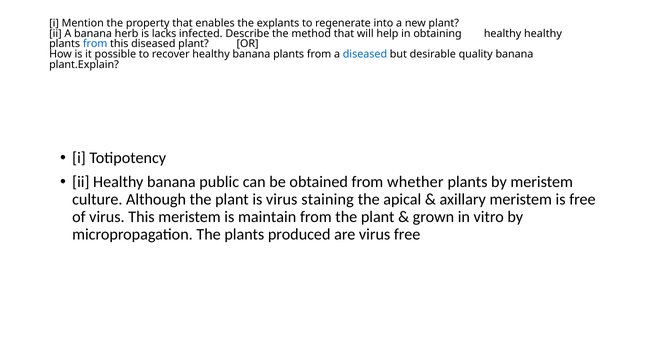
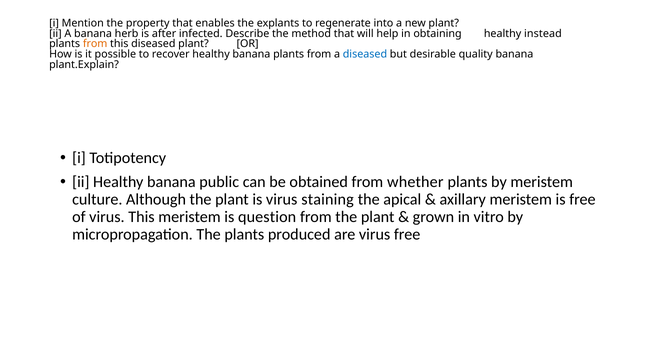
lacks: lacks -> after
healthy healthy: healthy -> instead
from at (95, 44) colour: blue -> orange
maintain: maintain -> question
